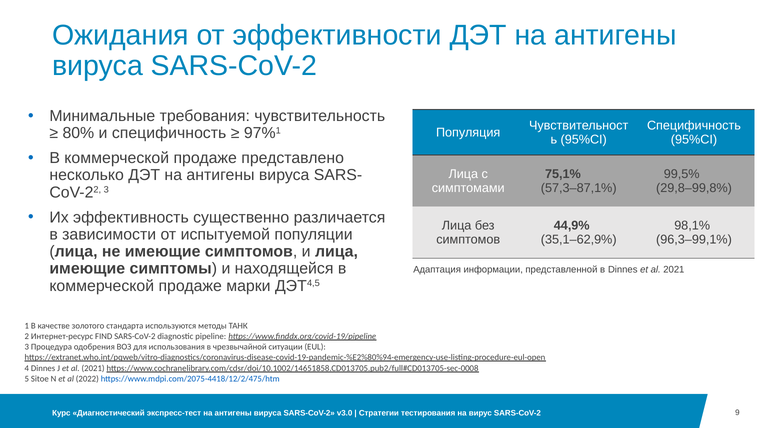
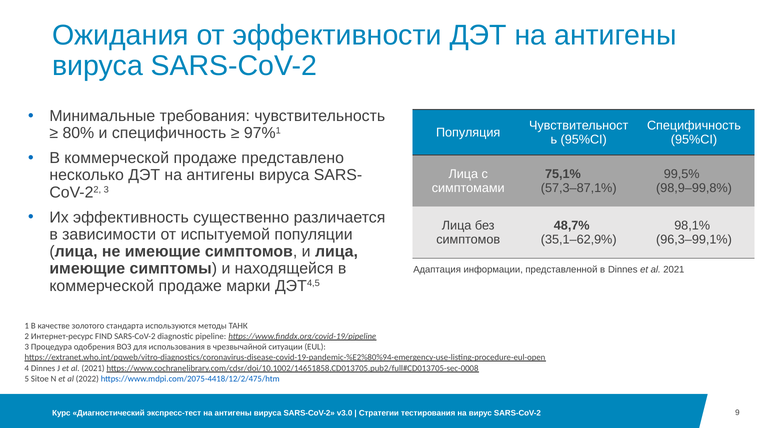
29,8–99,8%: 29,8–99,8% -> 98,9–99,8%
44,9%: 44,9% -> 48,7%
